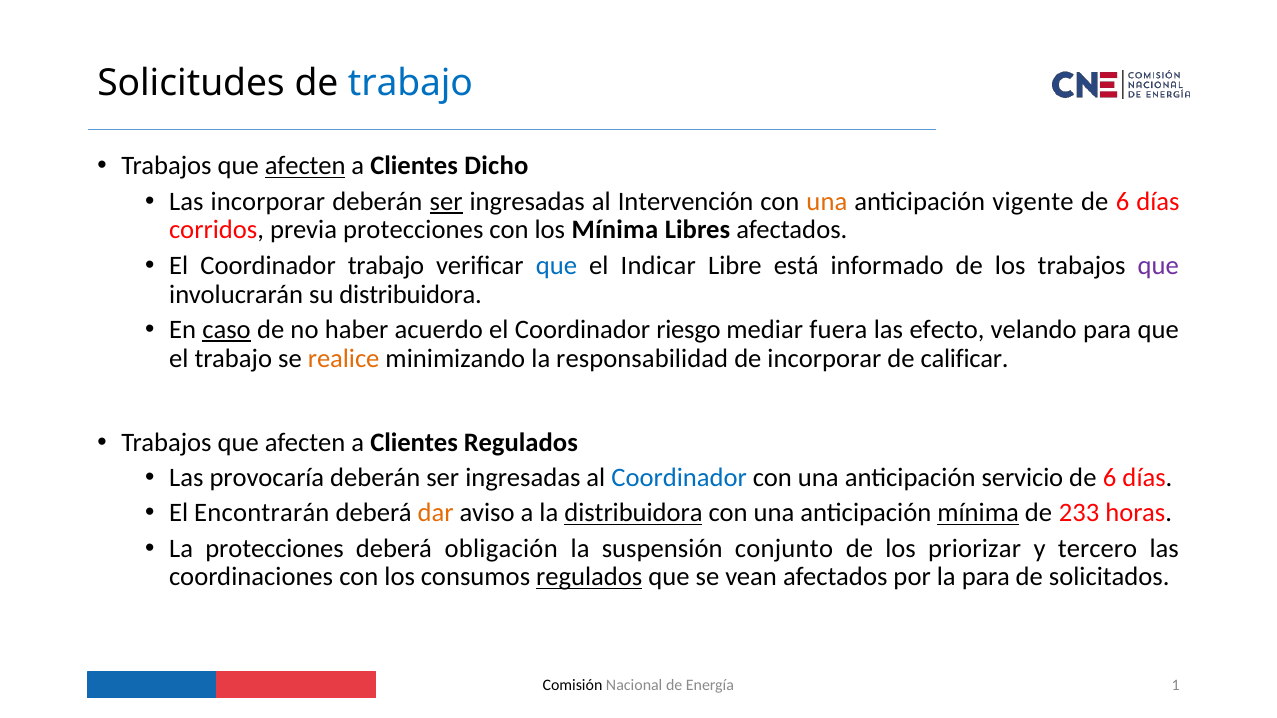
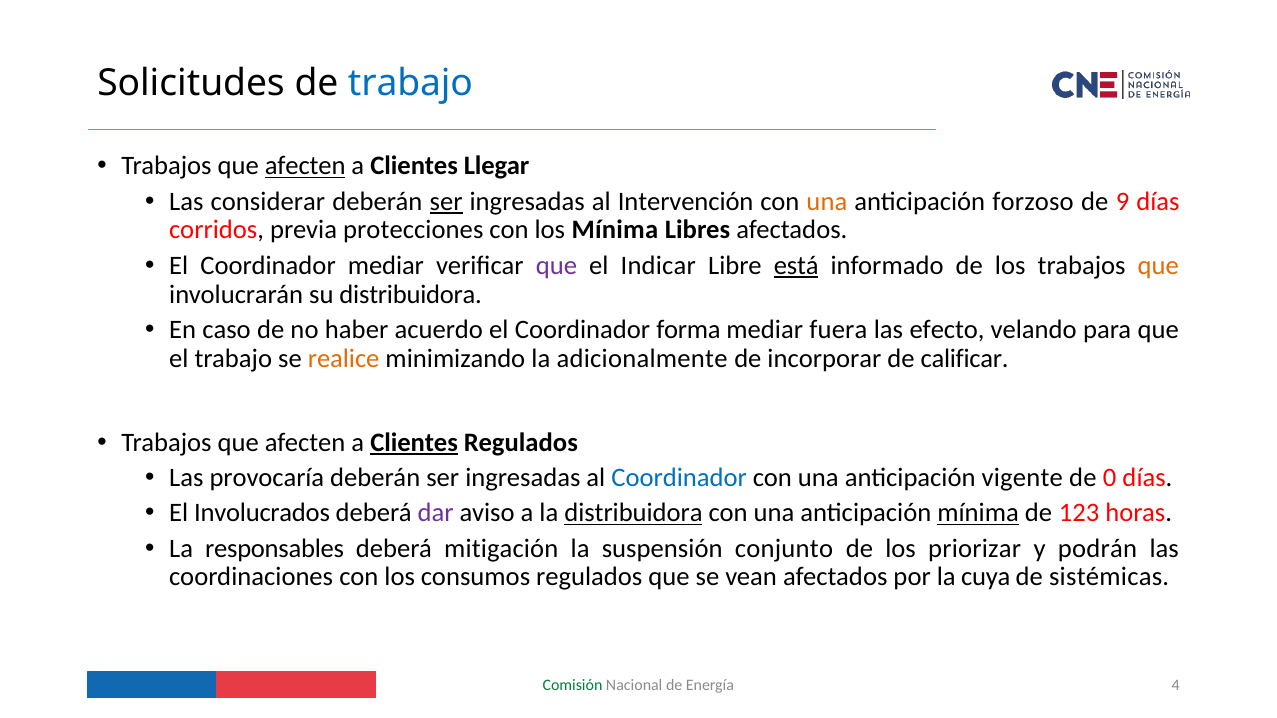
Dicho: Dicho -> Llegar
Las incorporar: incorporar -> considerar
vigente: vigente -> forzoso
6 at (1123, 202): 6 -> 9
Coordinador trabajo: trabajo -> mediar
que at (556, 266) colour: blue -> purple
está underline: none -> present
que at (1158, 266) colour: purple -> orange
caso underline: present -> none
riesgo: riesgo -> forma
responsabilidad: responsabilidad -> adicionalmente
Clientes at (414, 443) underline: none -> present
servicio: servicio -> vigente
6 at (1110, 478): 6 -> 0
Encontrarán: Encontrarán -> Involucrados
dar colour: orange -> purple
233: 233 -> 123
La protecciones: protecciones -> responsables
obligación: obligación -> mitigación
tercero: tercero -> podrán
regulados at (589, 577) underline: present -> none
la para: para -> cuya
solicitados: solicitados -> sistémicas
Comisión colour: black -> green
1: 1 -> 4
